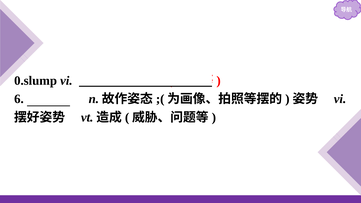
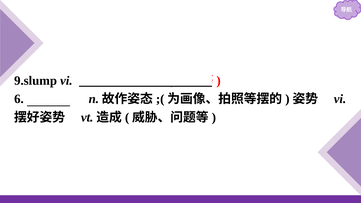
0.slump: 0.slump -> 9.slump
